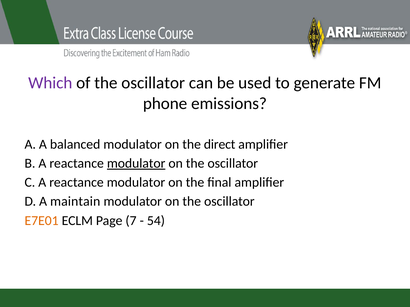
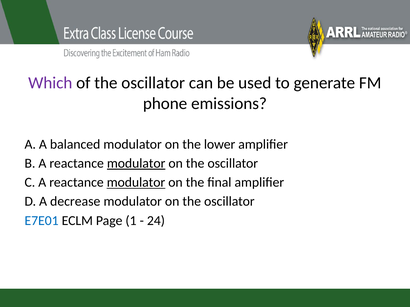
direct: direct -> lower
modulator at (136, 183) underline: none -> present
maintain: maintain -> decrease
E7E01 colour: orange -> blue
7: 7 -> 1
54: 54 -> 24
